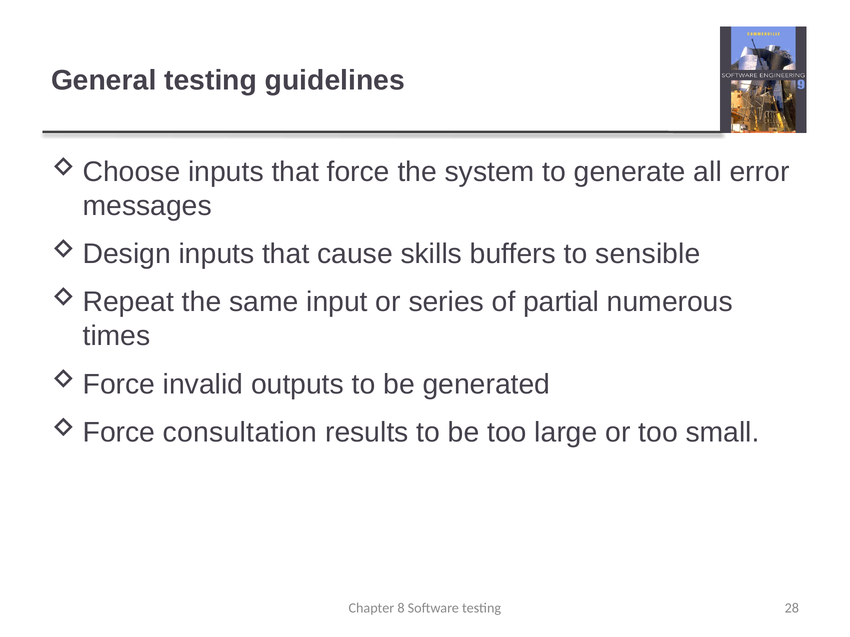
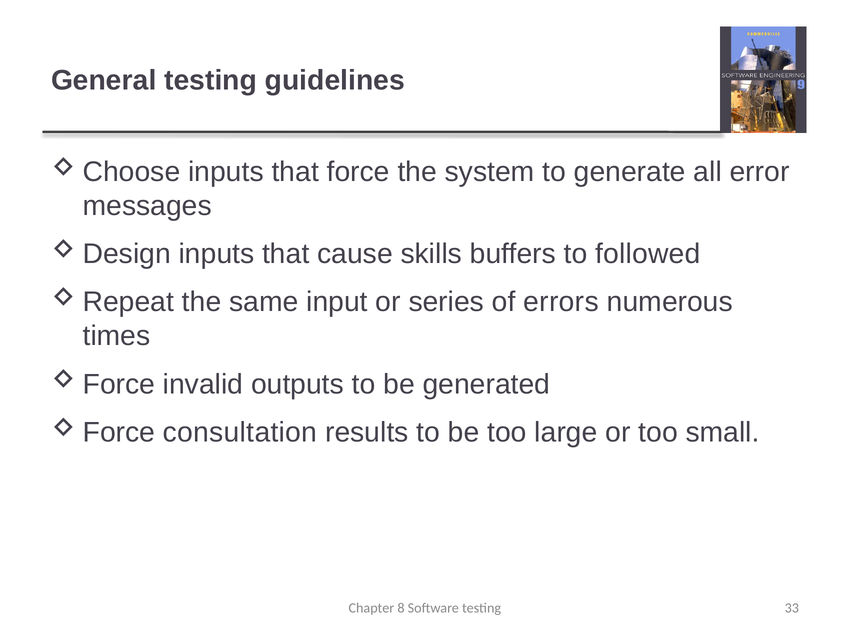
sensible: sensible -> followed
partial: partial -> errors
28: 28 -> 33
